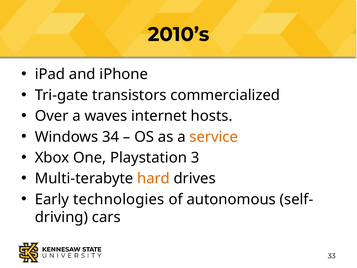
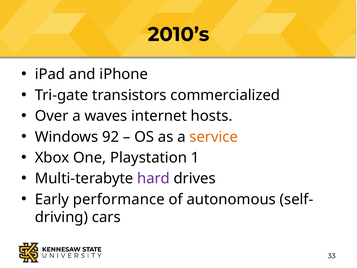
34: 34 -> 92
3: 3 -> 1
hard colour: orange -> purple
technologies: technologies -> performance
